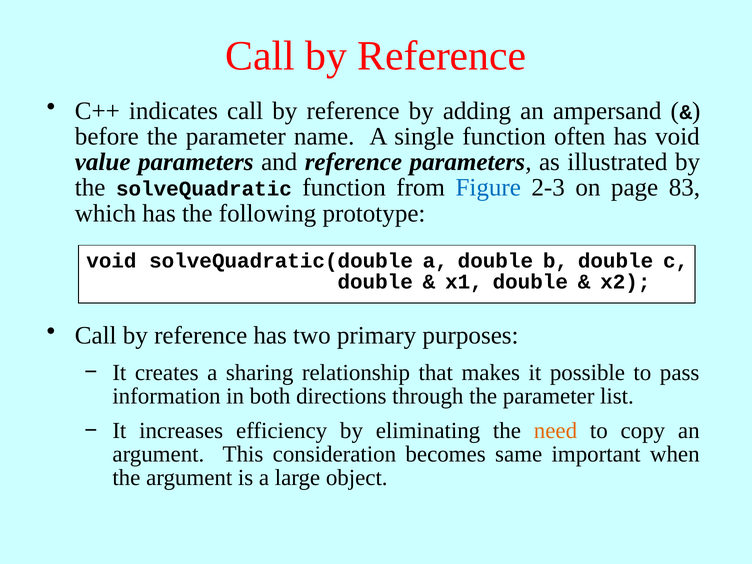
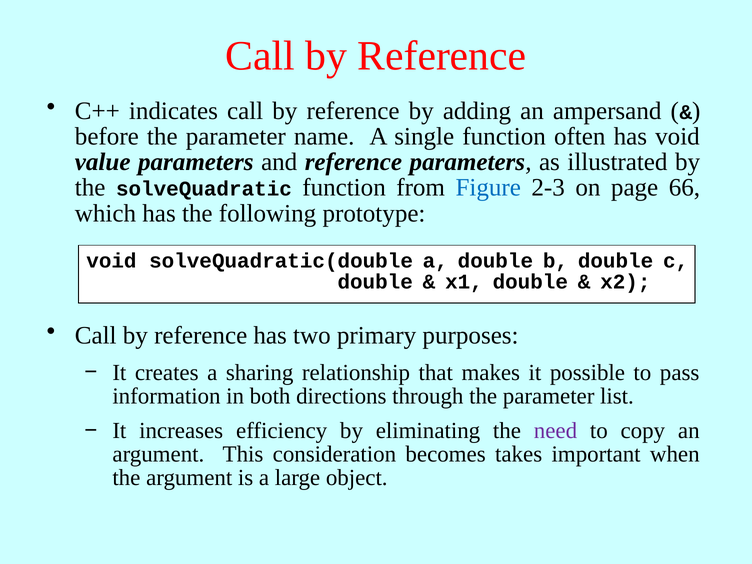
83: 83 -> 66
need colour: orange -> purple
same: same -> takes
